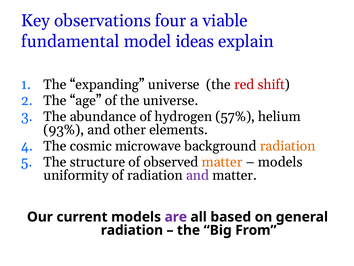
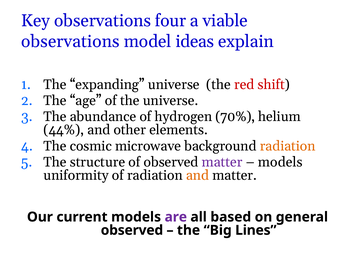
fundamental at (70, 41): fundamental -> observations
57%: 57% -> 70%
93%: 93% -> 44%
matter at (222, 162) colour: orange -> purple
and at (197, 175) colour: purple -> orange
radiation at (132, 230): radiation -> observed
From: From -> Lines
